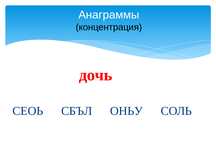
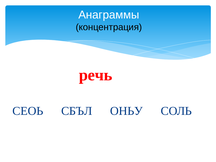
дочь: дочь -> речь
